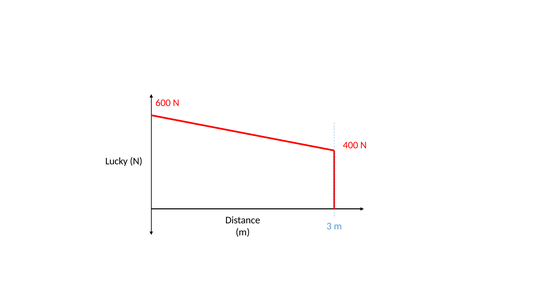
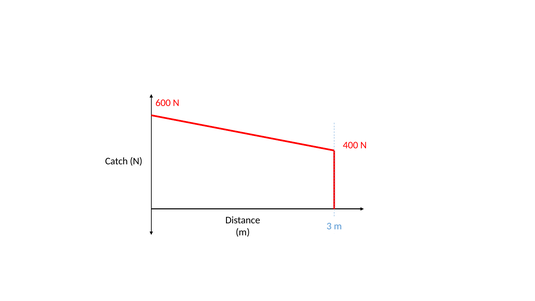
Lucky: Lucky -> Catch
